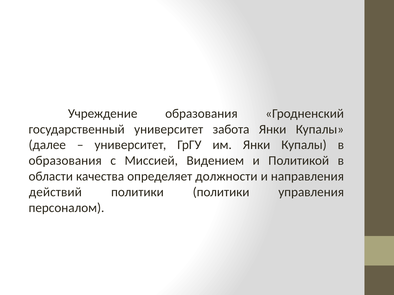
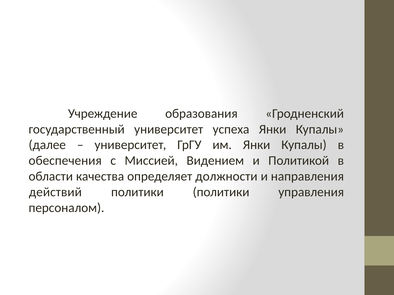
забота: забота -> успеха
образования at (65, 161): образования -> обеспечения
